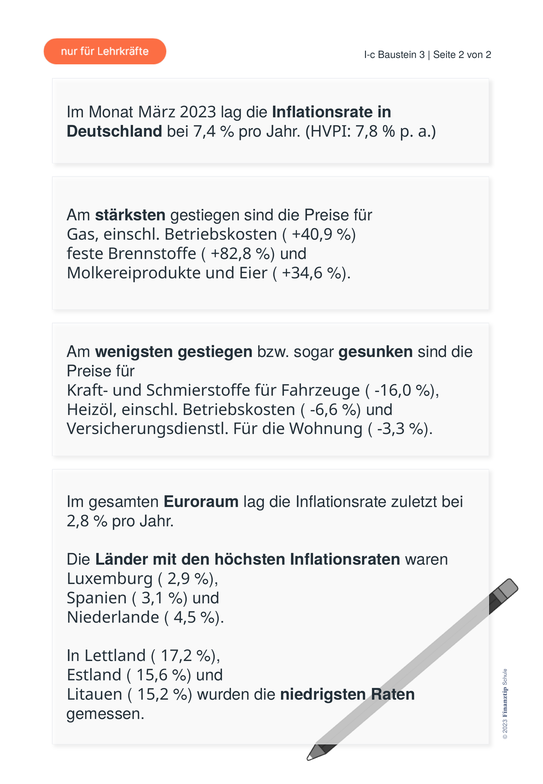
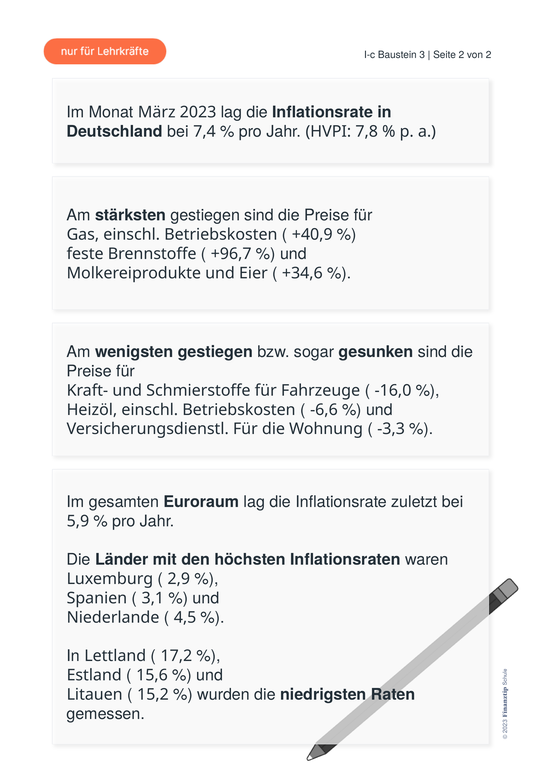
+82,8: +82,8 -> +96,7
2,8: 2,8 -> 5,9
